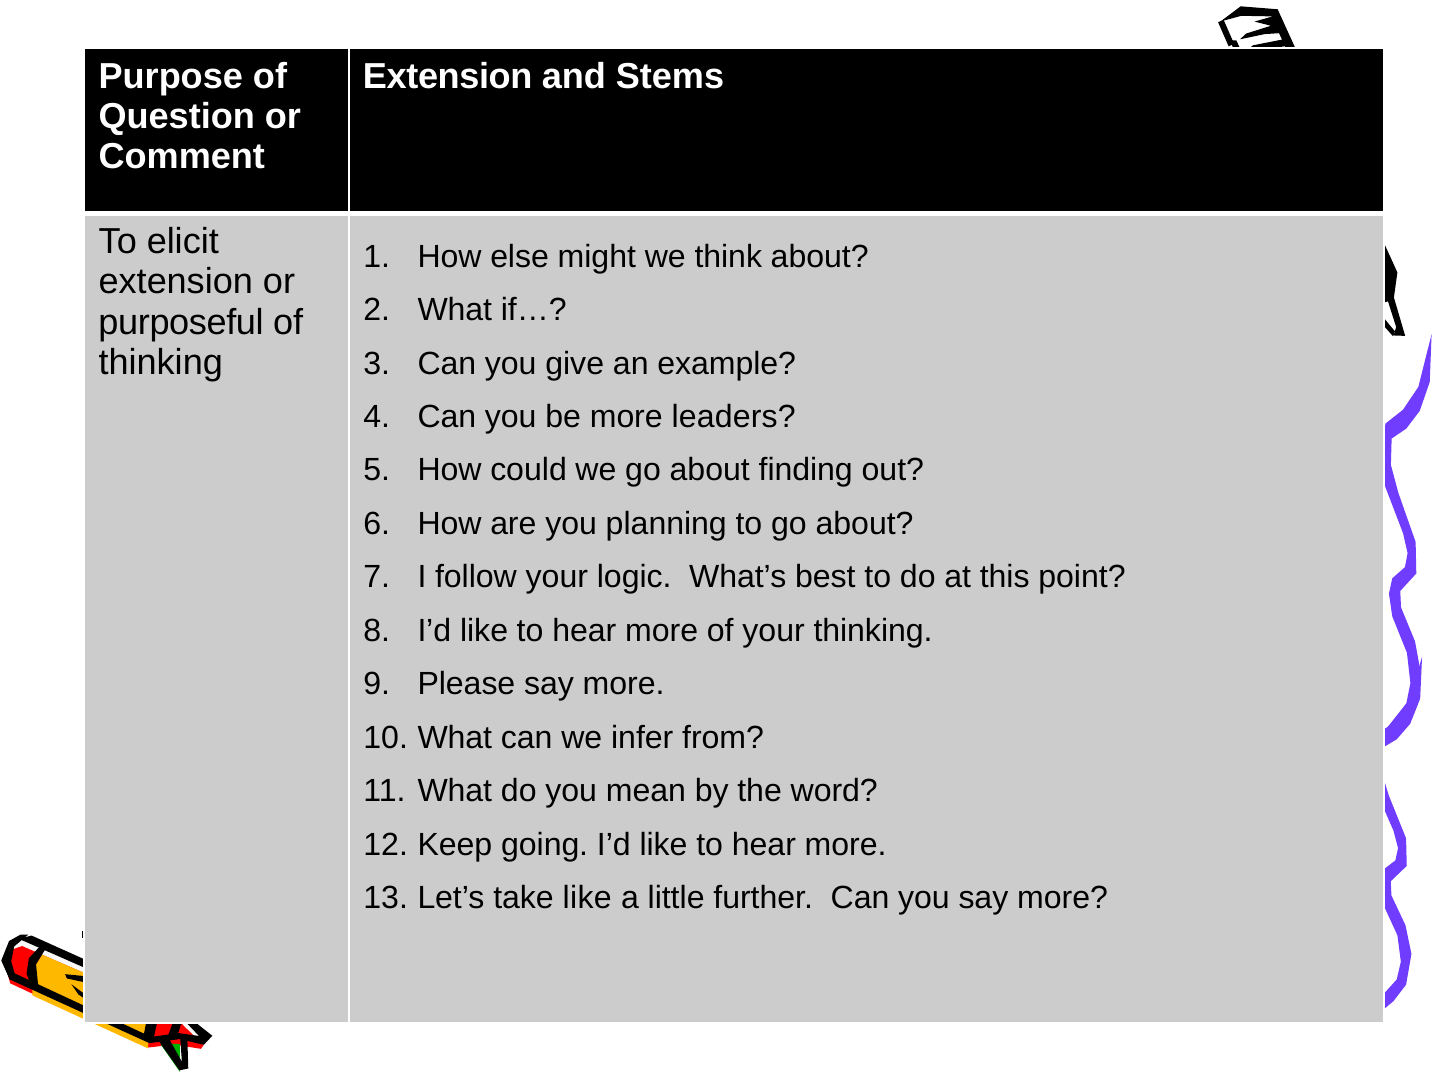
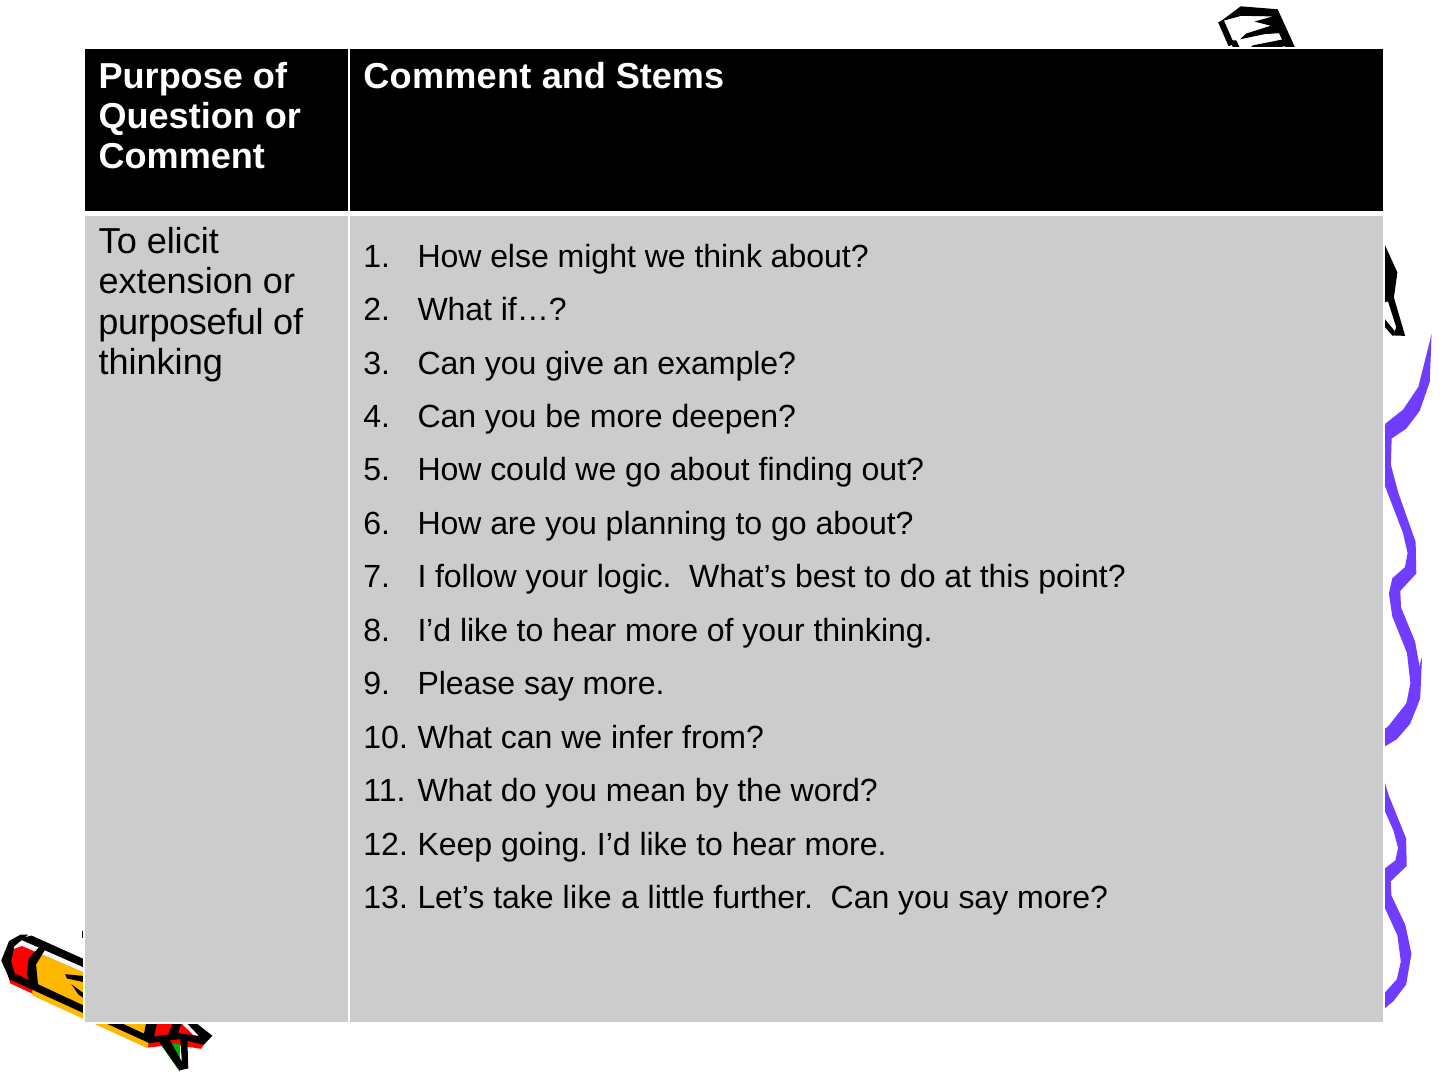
Extension at (448, 76): Extension -> Comment
leaders: leaders -> deepen
